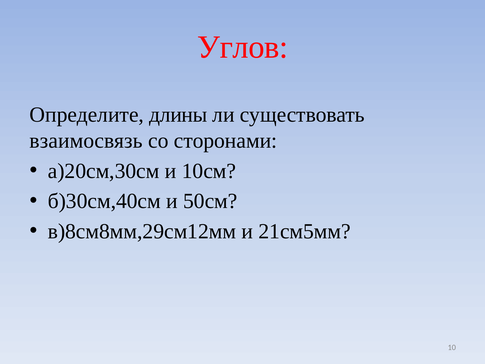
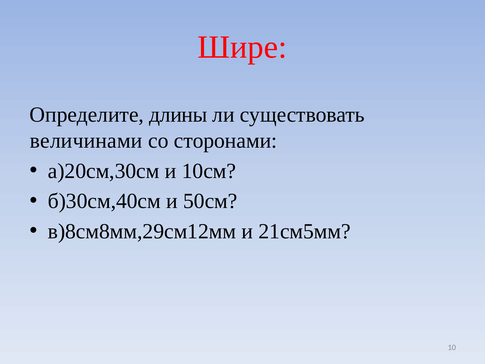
Углов: Углов -> Шире
взаимосвязь: взаимосвязь -> величинами
